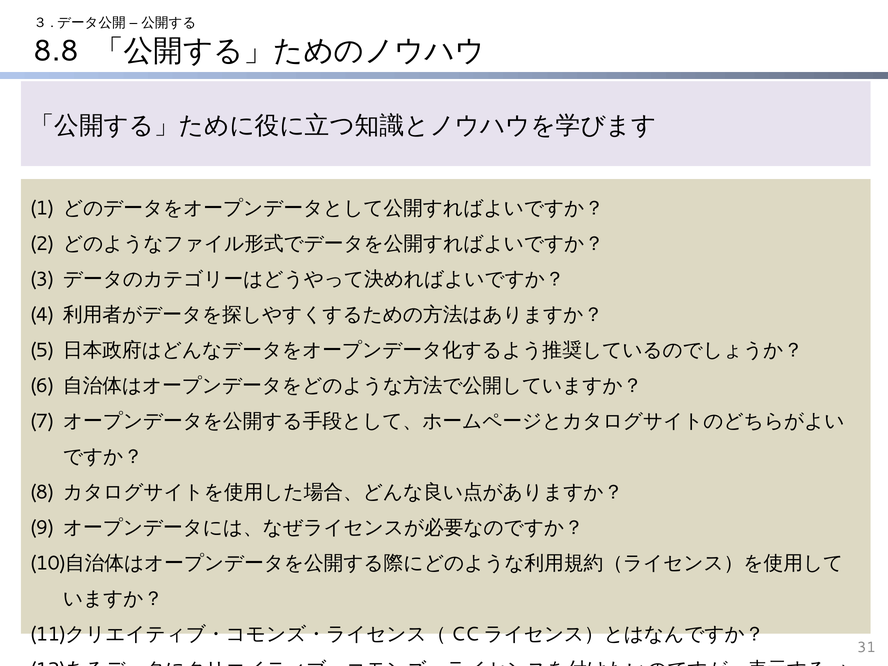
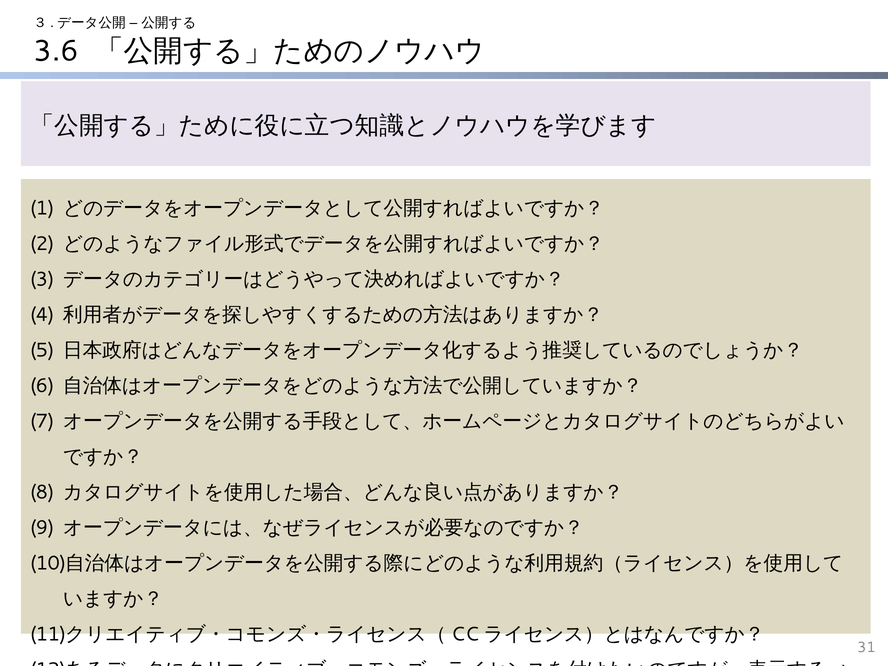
8.8: 8.8 -> 3.6
